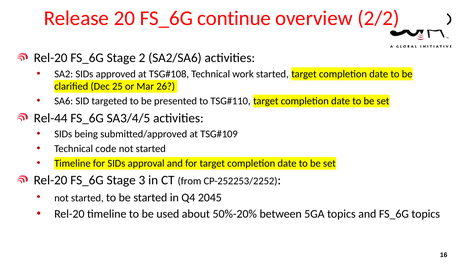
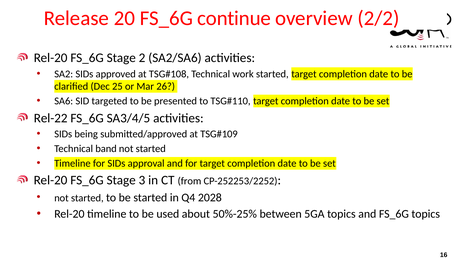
Rel-44: Rel-44 -> Rel-22
code: code -> band
2045: 2045 -> 2028
50%-20%: 50%-20% -> 50%-25%
